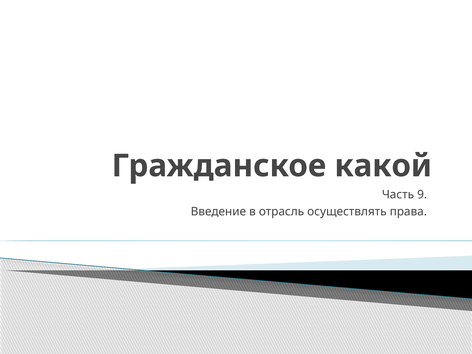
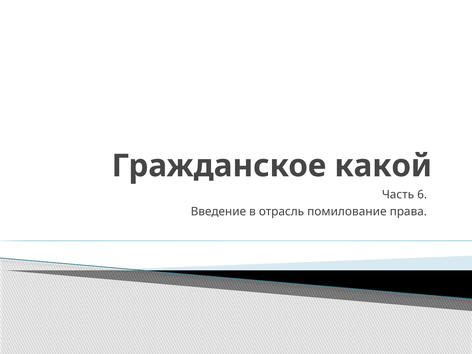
9: 9 -> 6
осуществлять: осуществлять -> помилование
